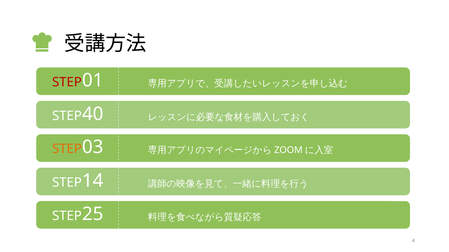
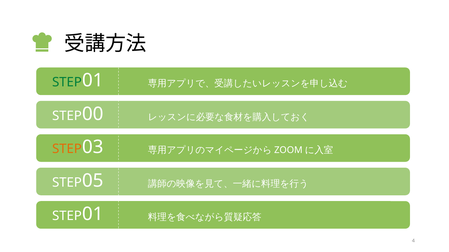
STEP at (67, 82) colour: red -> green
40: 40 -> 00
14: 14 -> 05
25 at (93, 214): 25 -> 01
